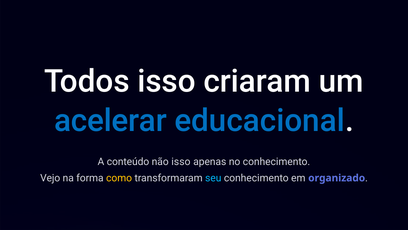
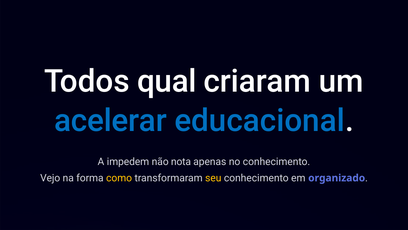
Todos isso: isso -> qual
conteúdo: conteúdo -> impedem
não isso: isso -> nota
seu colour: light blue -> yellow
